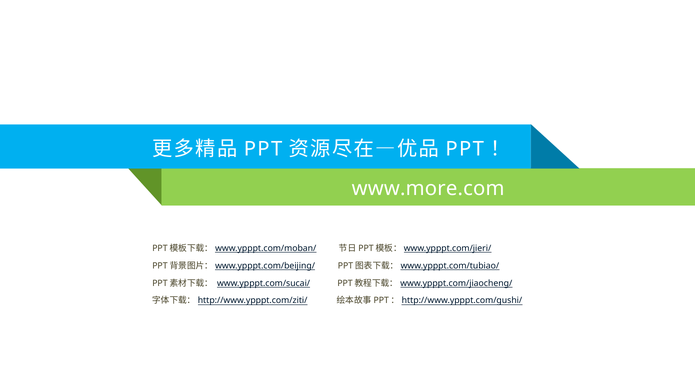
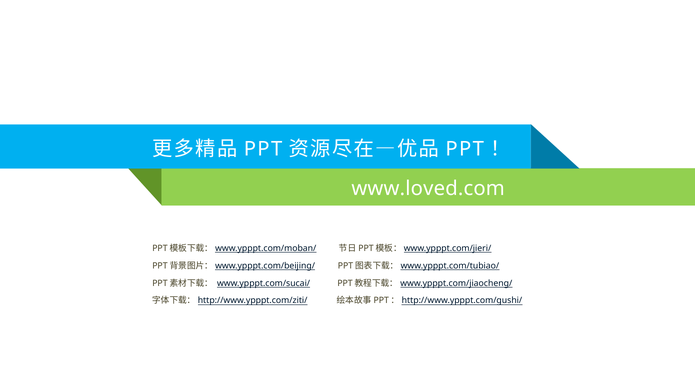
www.more.com: www.more.com -> www.loved.com
